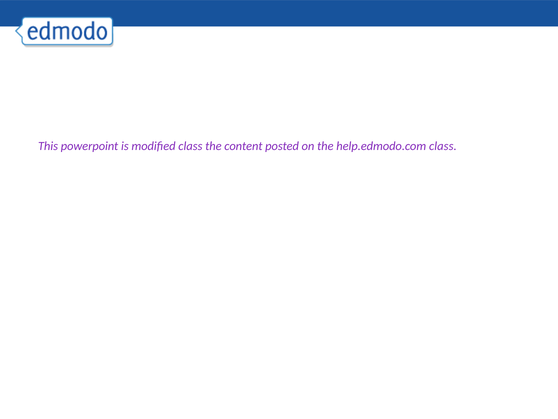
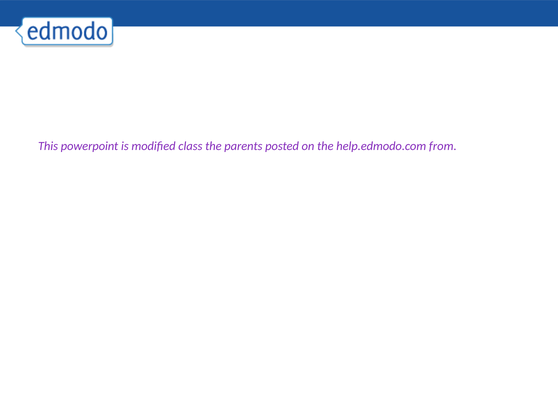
content: content -> parents
help.edmodo.com class: class -> from
